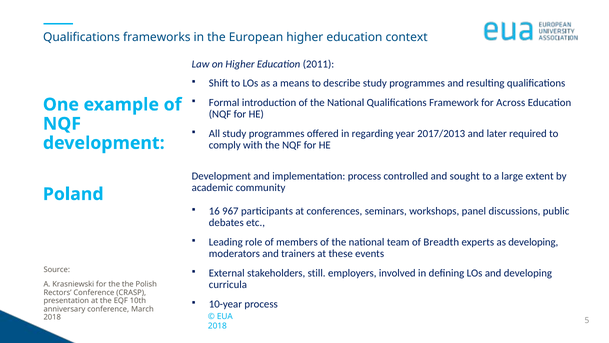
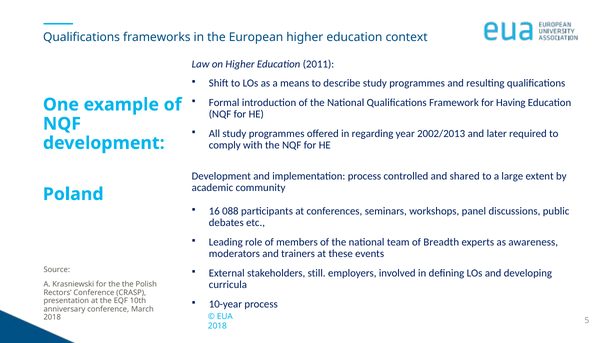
Across: Across -> Having
2017/2013: 2017/2013 -> 2002/2013
sought: sought -> shared
967: 967 -> 088
as developing: developing -> awareness
